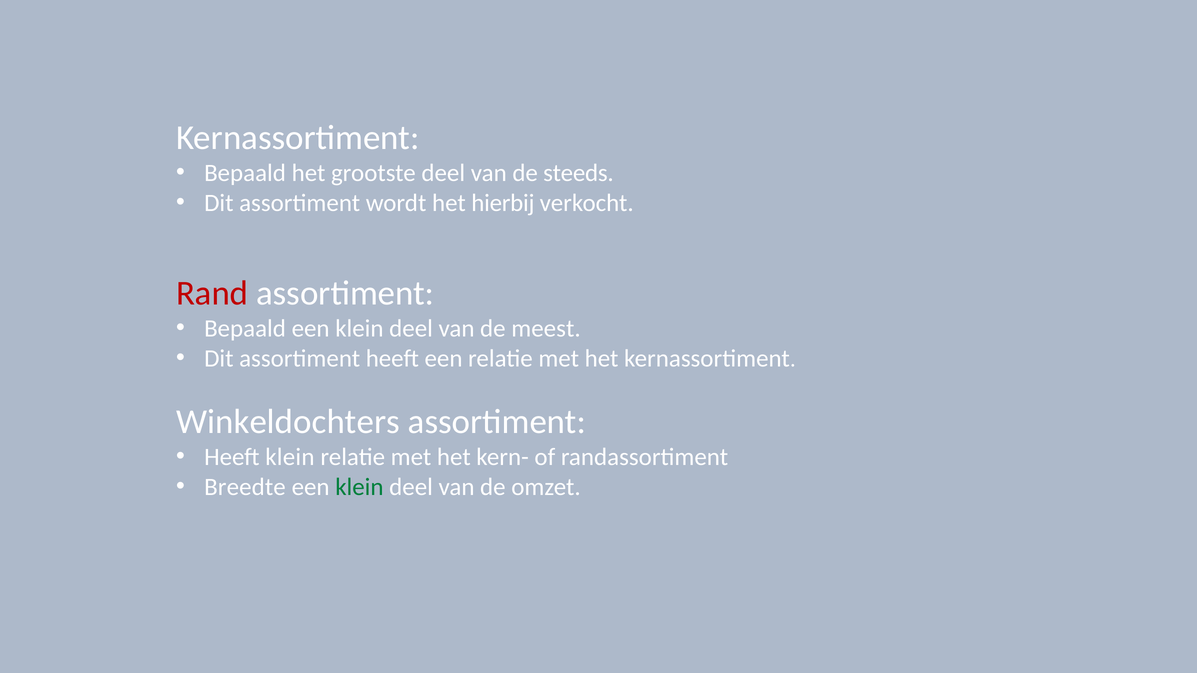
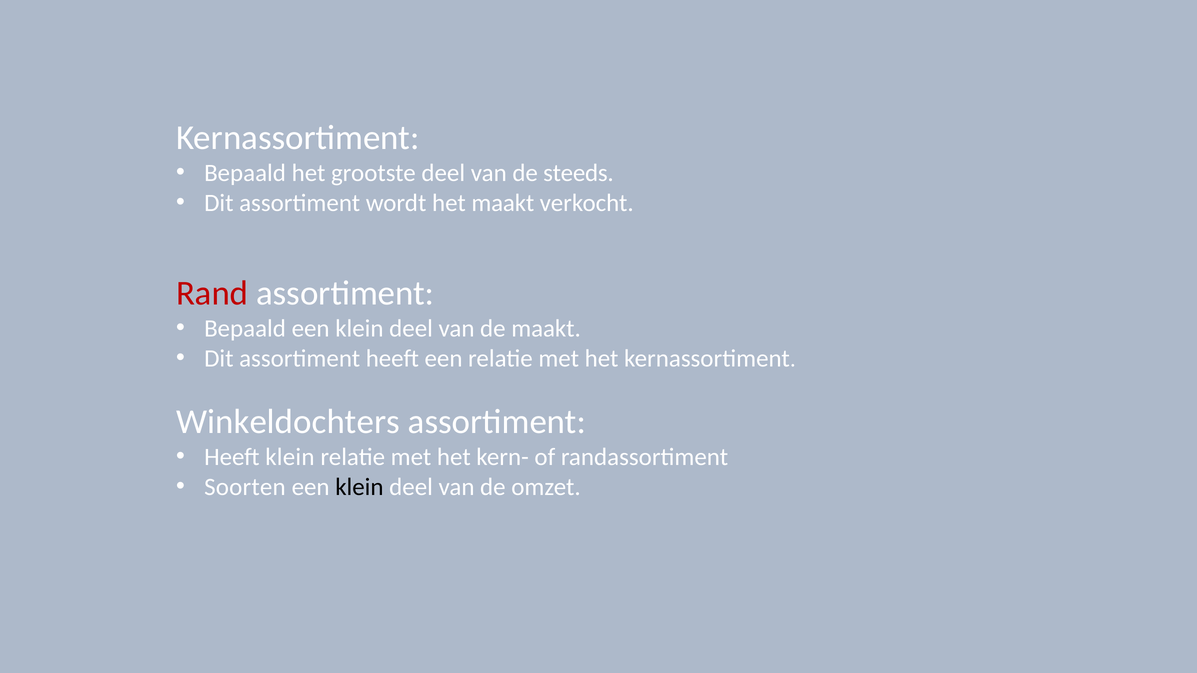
het hierbij: hierbij -> maakt
de meest: meest -> maakt
Breedte: Breedte -> Soorten
klein at (359, 487) colour: green -> black
